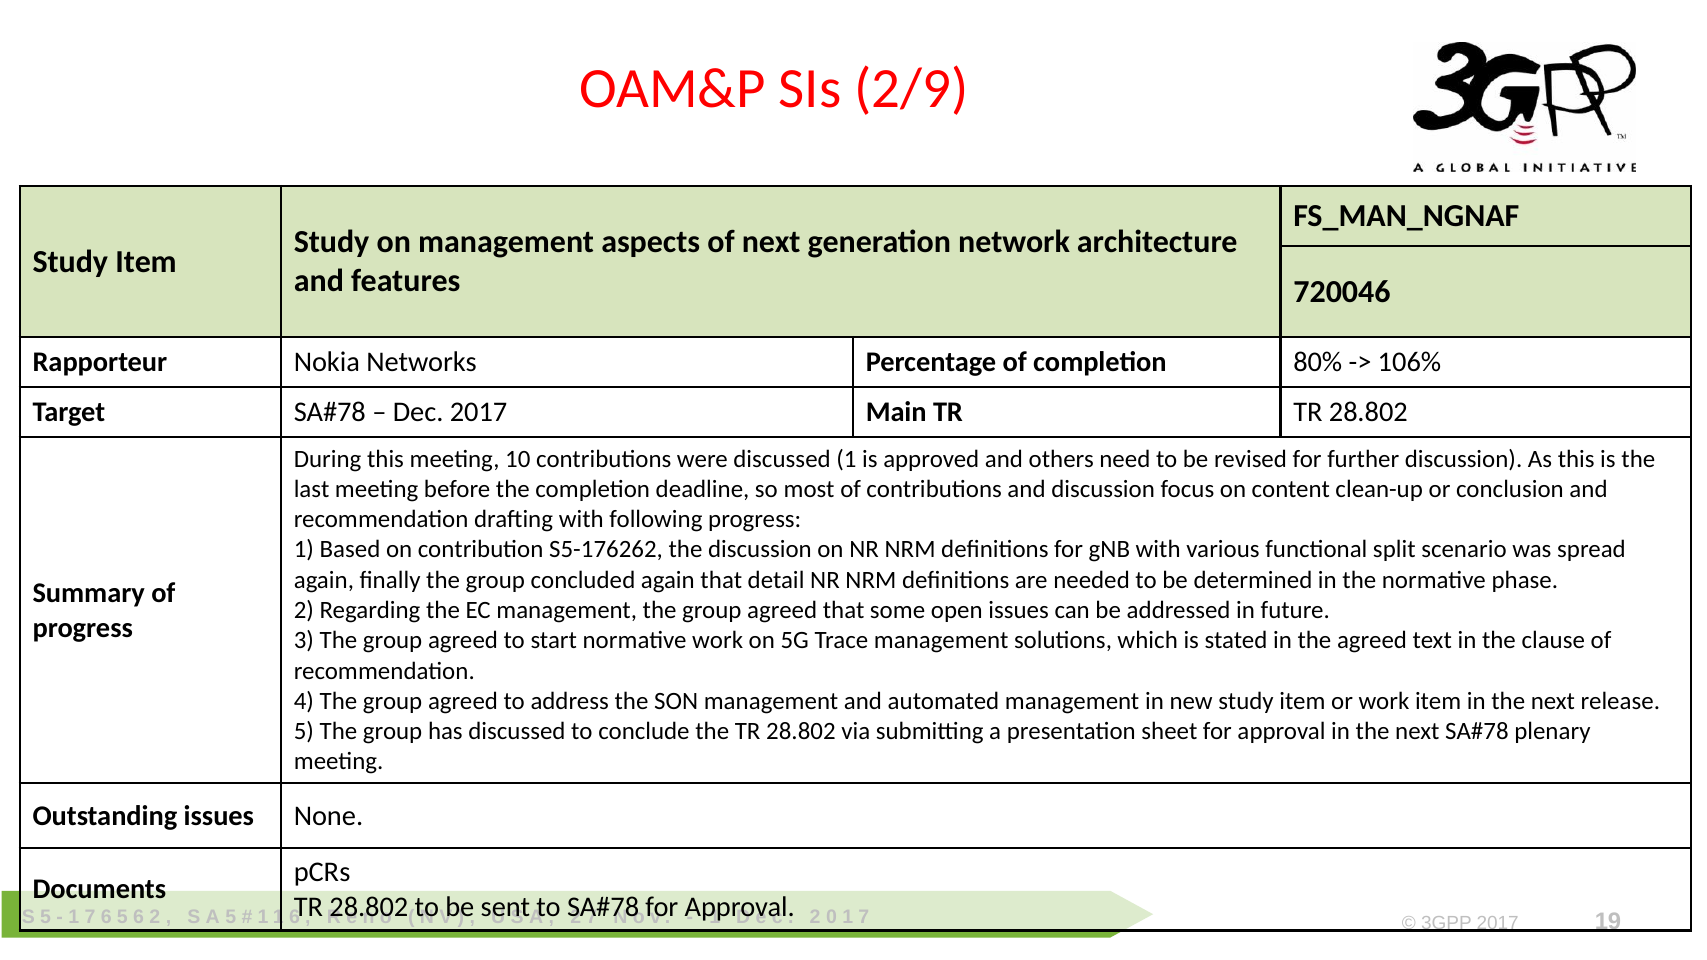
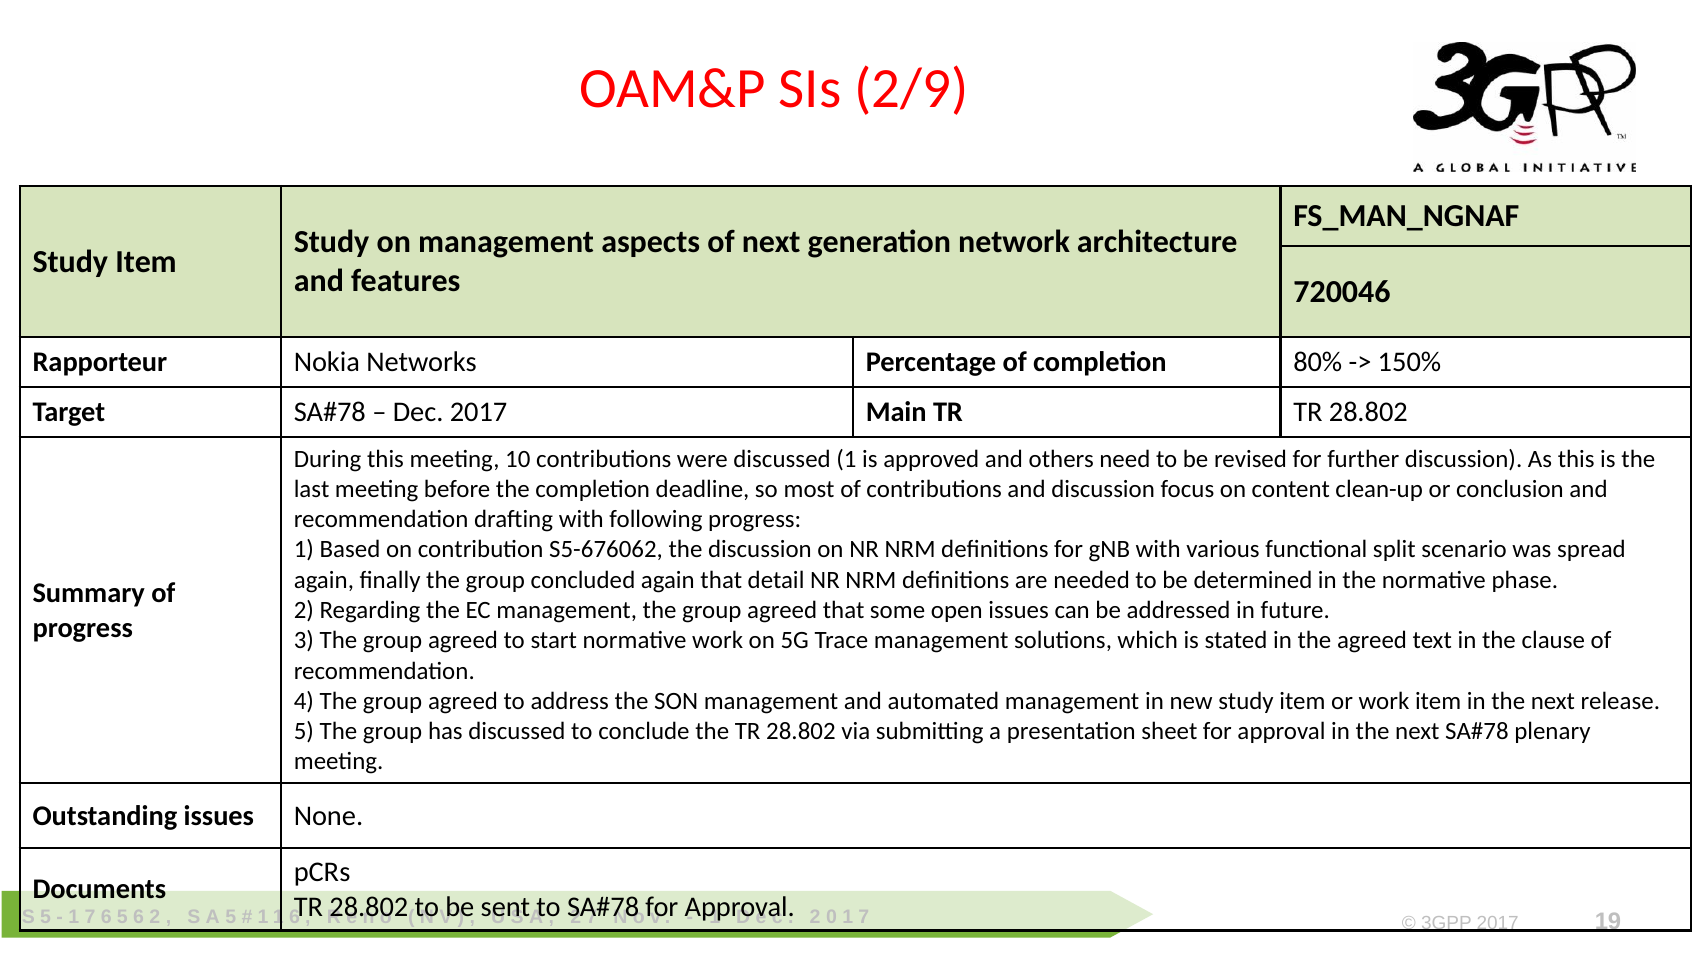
106%: 106% -> 150%
S5-176262: S5-176262 -> S5-676062
